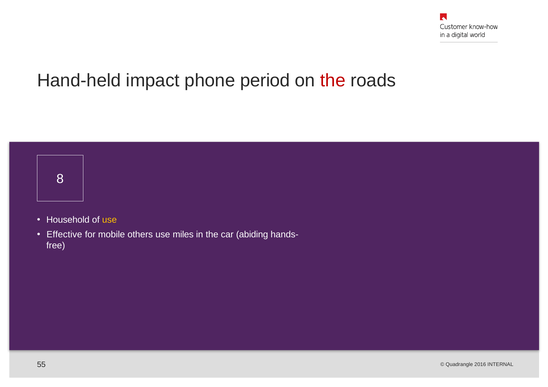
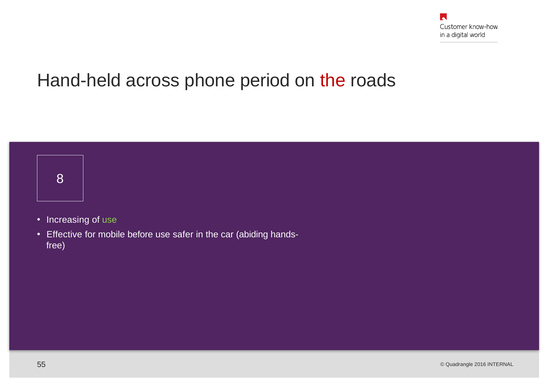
impact: impact -> across
Household: Household -> Increasing
use at (110, 220) colour: yellow -> light green
others: others -> before
miles: miles -> safer
